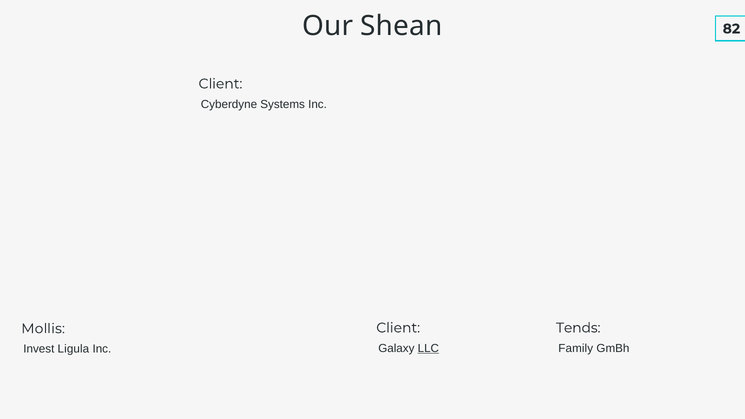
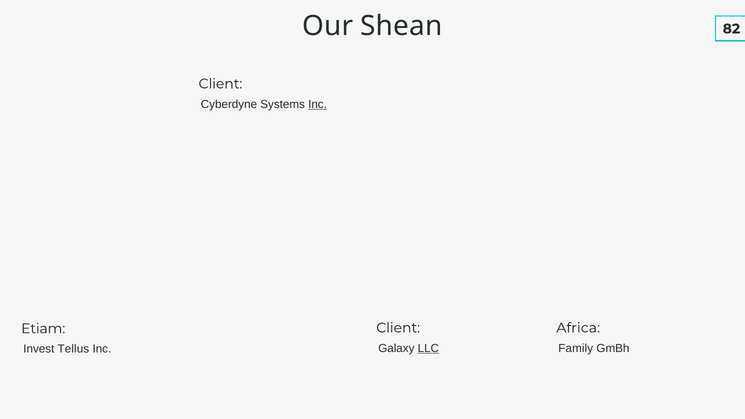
Inc at (318, 104) underline: none -> present
Tends: Tends -> Africa
Mollis: Mollis -> Etiam
Ligula: Ligula -> Tellus
